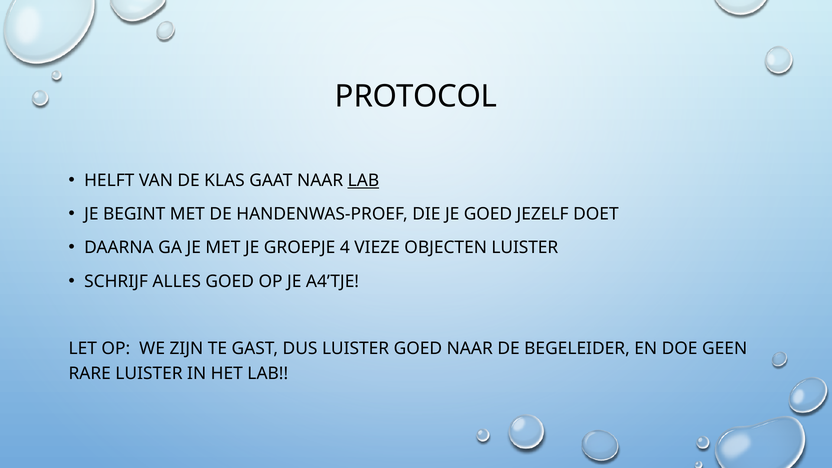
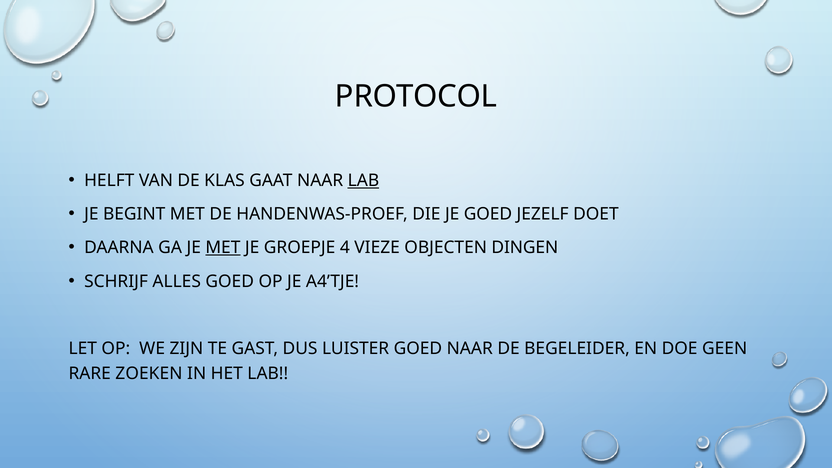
MET at (223, 248) underline: none -> present
OBJECTEN LUISTER: LUISTER -> DINGEN
RARE LUISTER: LUISTER -> ZOEKEN
